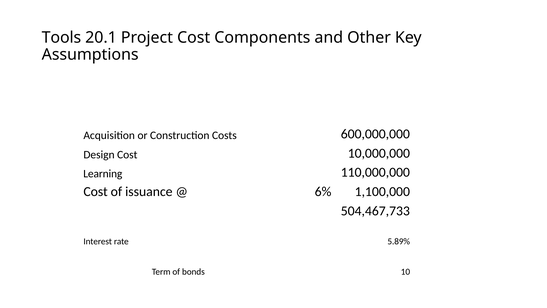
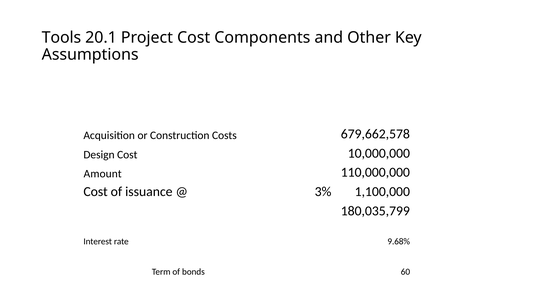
600,000,000: 600,000,000 -> 679,662,578
Learning: Learning -> Amount
6%: 6% -> 3%
504,467,733: 504,467,733 -> 180,035,799
5.89%: 5.89% -> 9.68%
10: 10 -> 60
